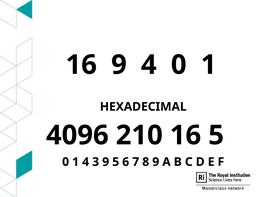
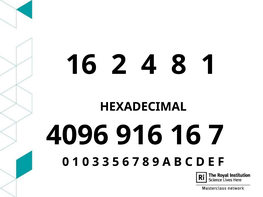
16 9: 9 -> 2
4 0: 0 -> 8
210: 210 -> 916
16 5: 5 -> 7
0 1 4: 4 -> 0
3 9: 9 -> 3
